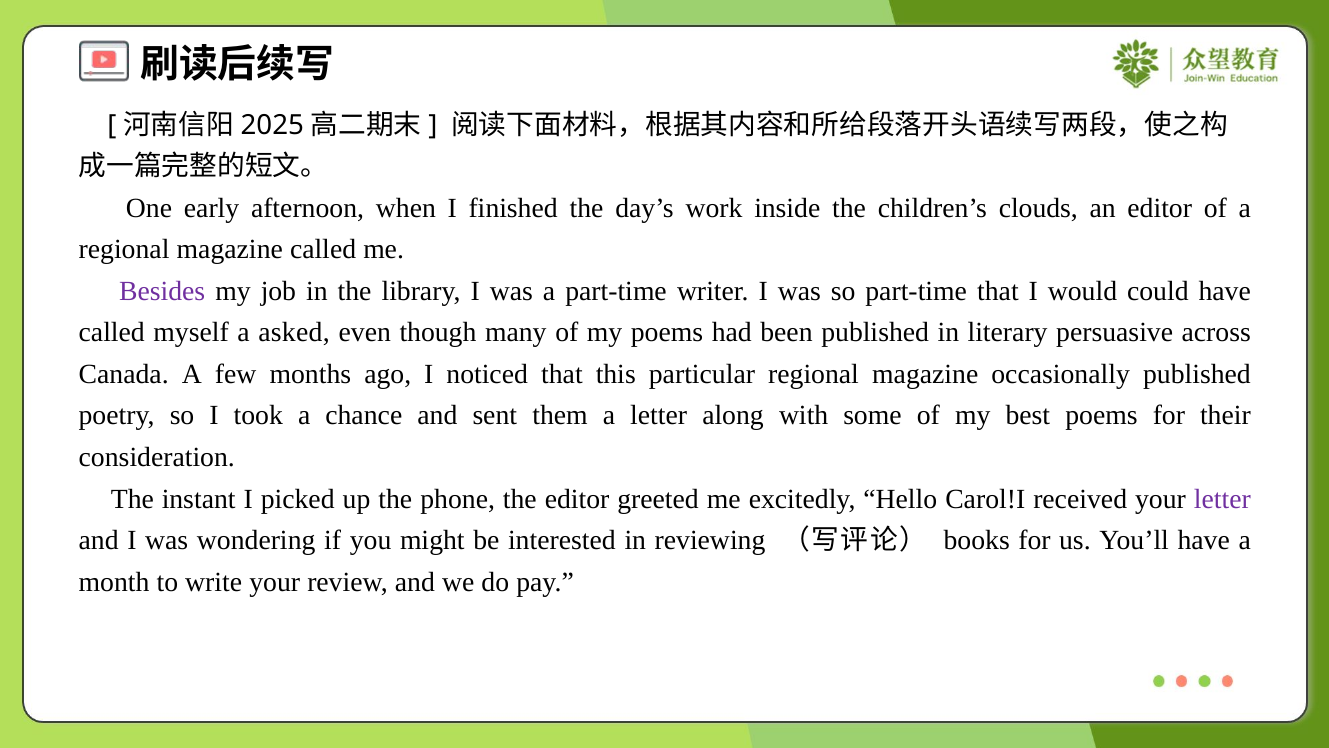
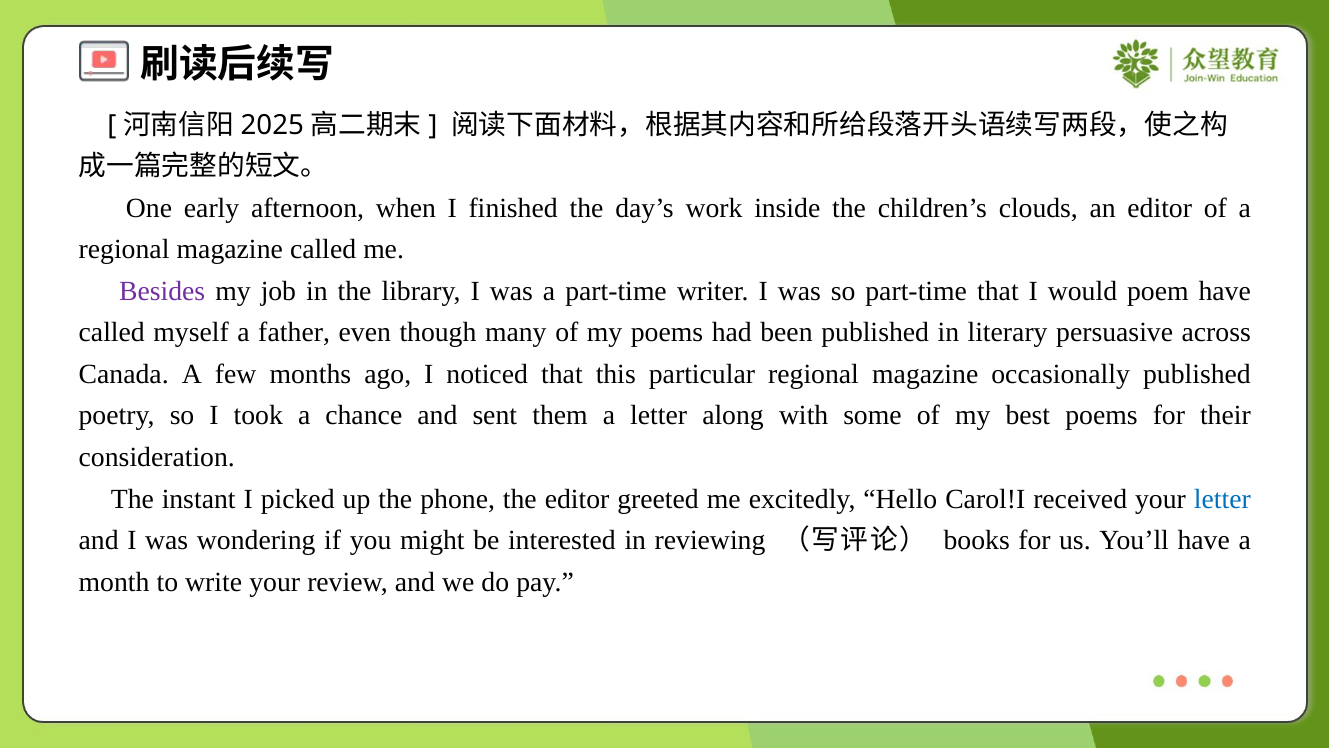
could: could -> poem
asked: asked -> father
letter at (1222, 499) colour: purple -> blue
